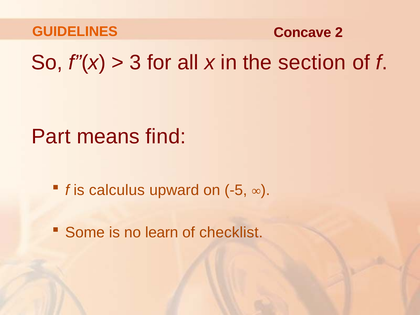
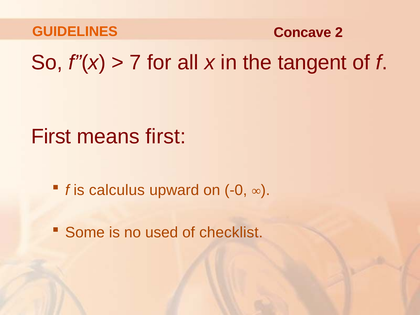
3: 3 -> 7
section: section -> tangent
Part at (51, 136): Part -> First
means find: find -> first
-5: -5 -> -0
learn: learn -> used
